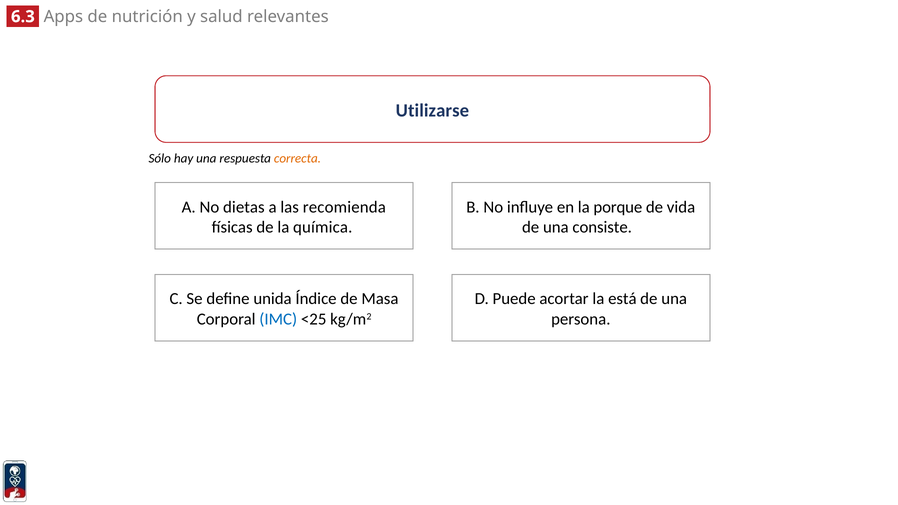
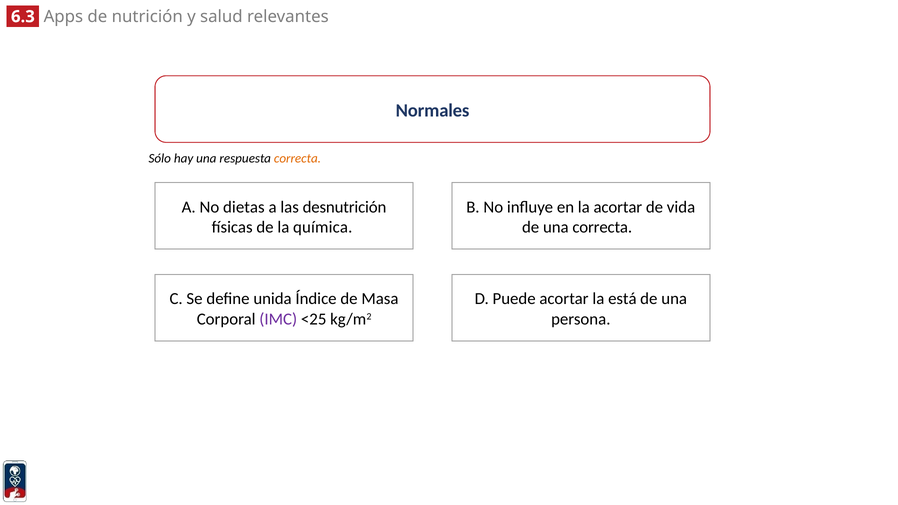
Utilizarse: Utilizarse -> Normales
recomienda: recomienda -> desnutrición
la porque: porque -> acortar
una consiste: consiste -> correcta
IMC colour: blue -> purple
